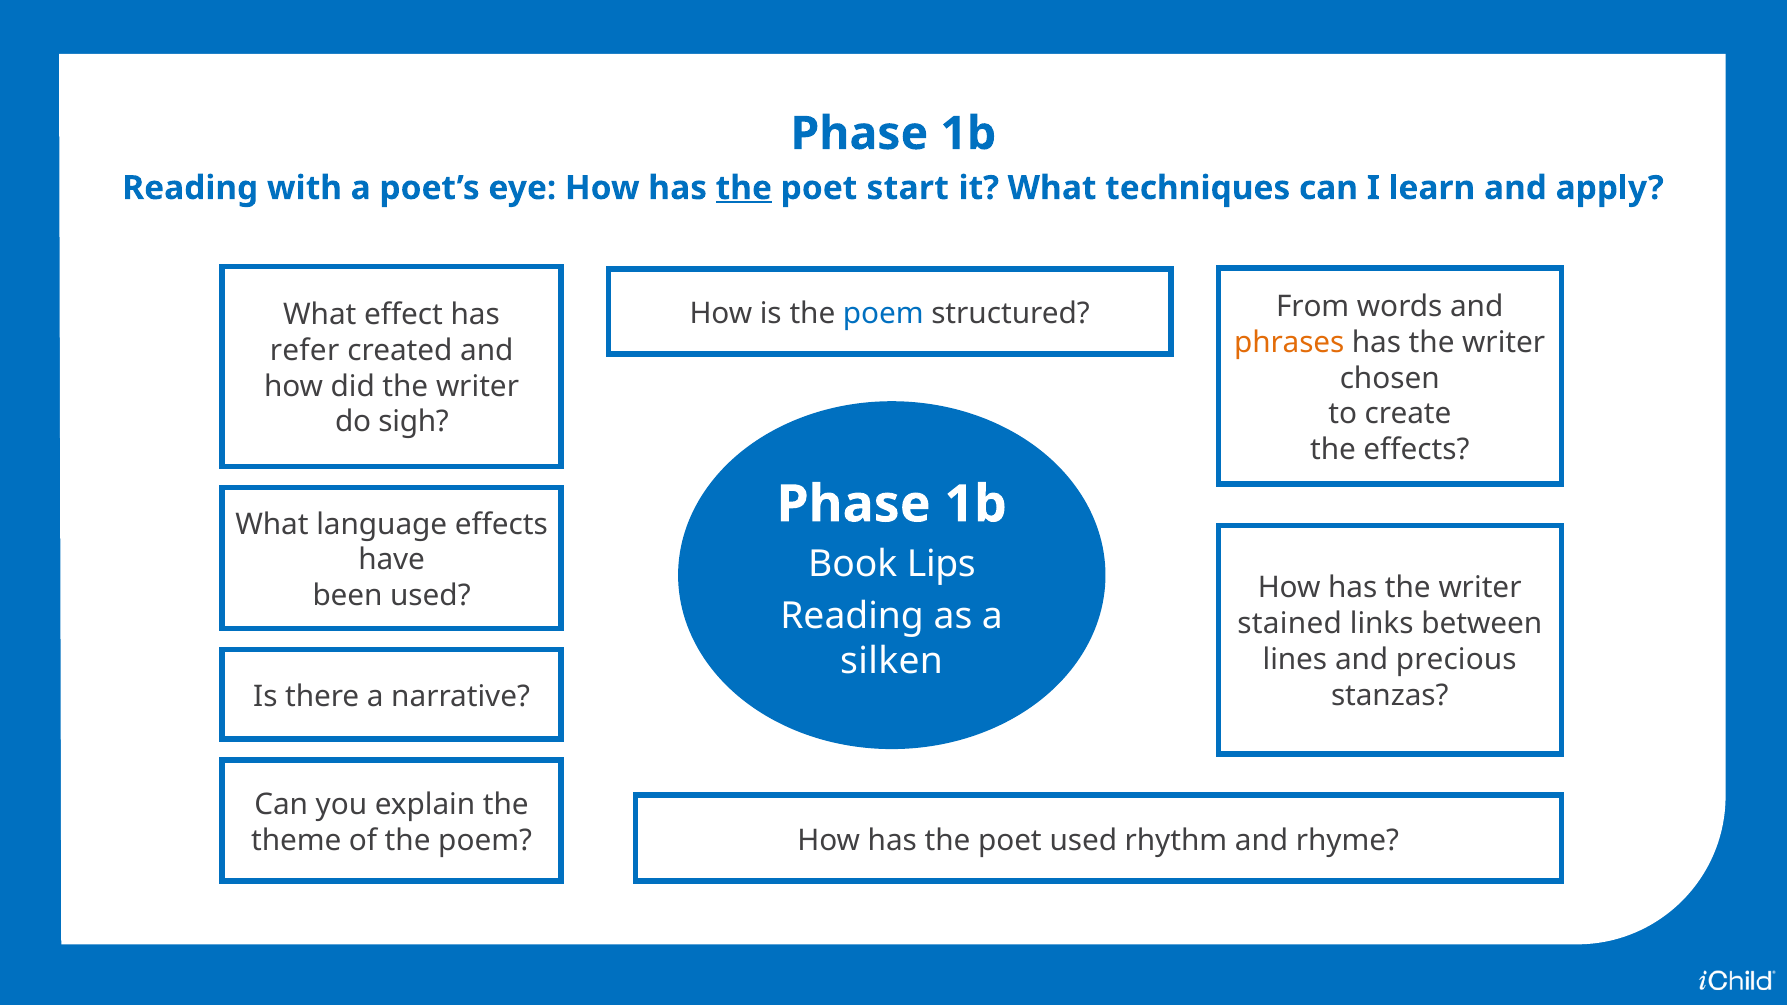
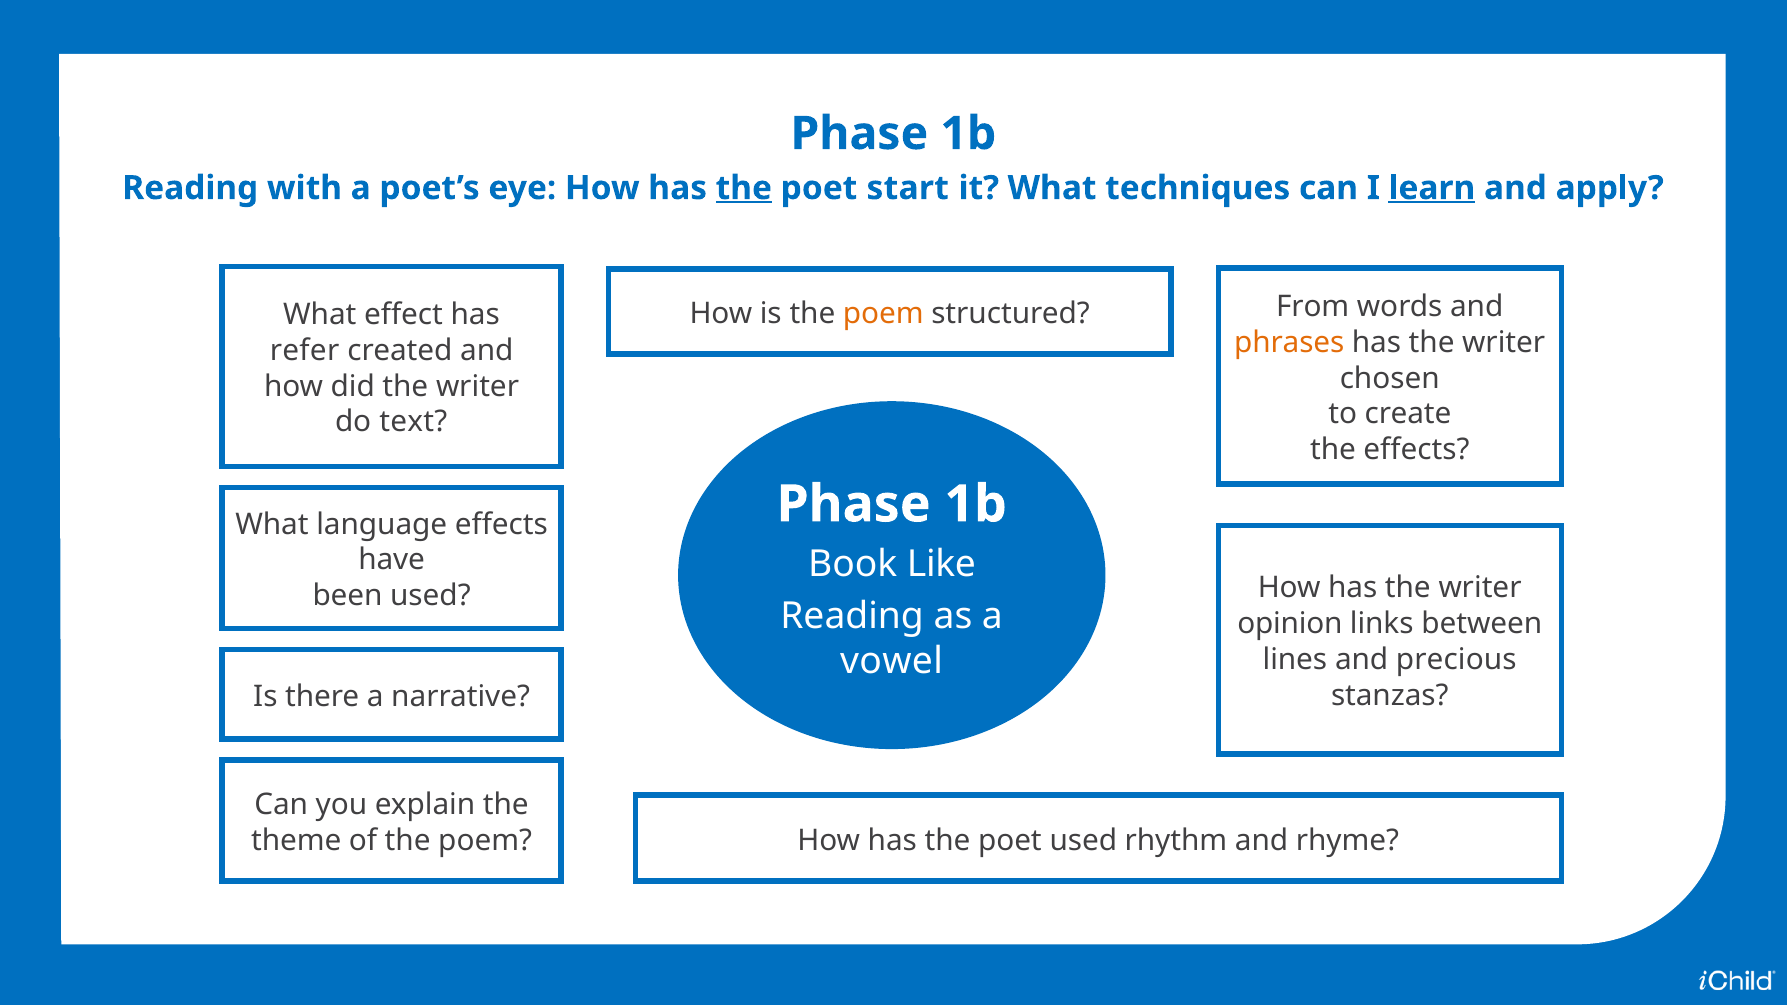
learn underline: none -> present
poem at (883, 314) colour: blue -> orange
sigh: sigh -> text
Lips: Lips -> Like
stained: stained -> opinion
silken: silken -> vowel
